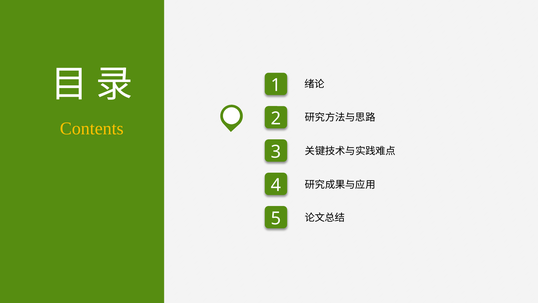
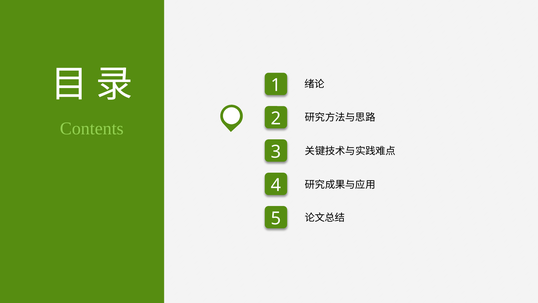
Contents colour: yellow -> light green
